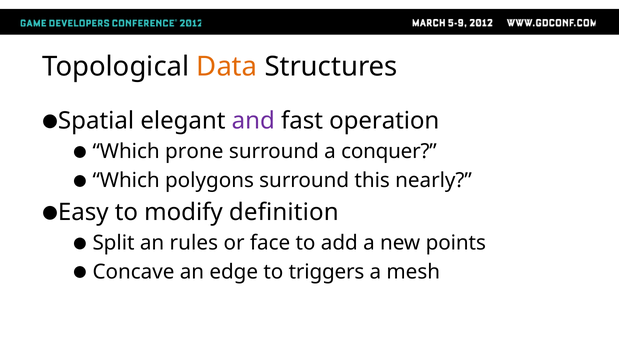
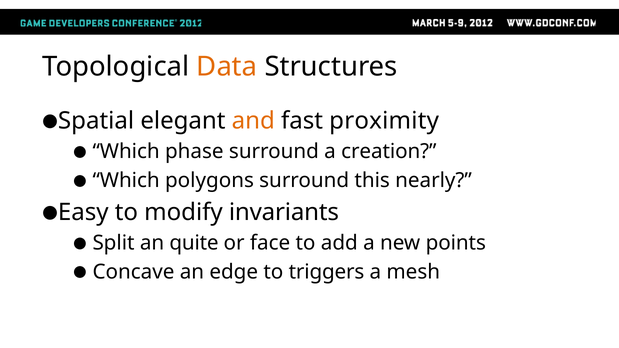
and colour: purple -> orange
operation: operation -> proximity
prone: prone -> phase
conquer: conquer -> creation
definition: definition -> invariants
rules: rules -> quite
